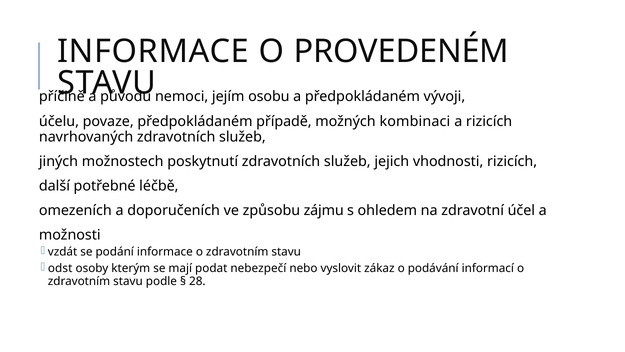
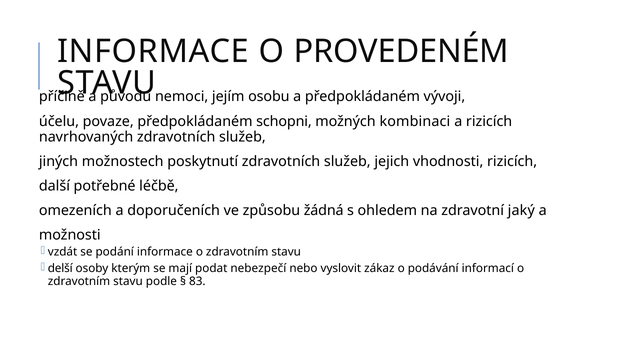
případě: případě -> schopni
zájmu: zájmu -> žádná
účel: účel -> jaký
odst: odst -> delší
28: 28 -> 83
